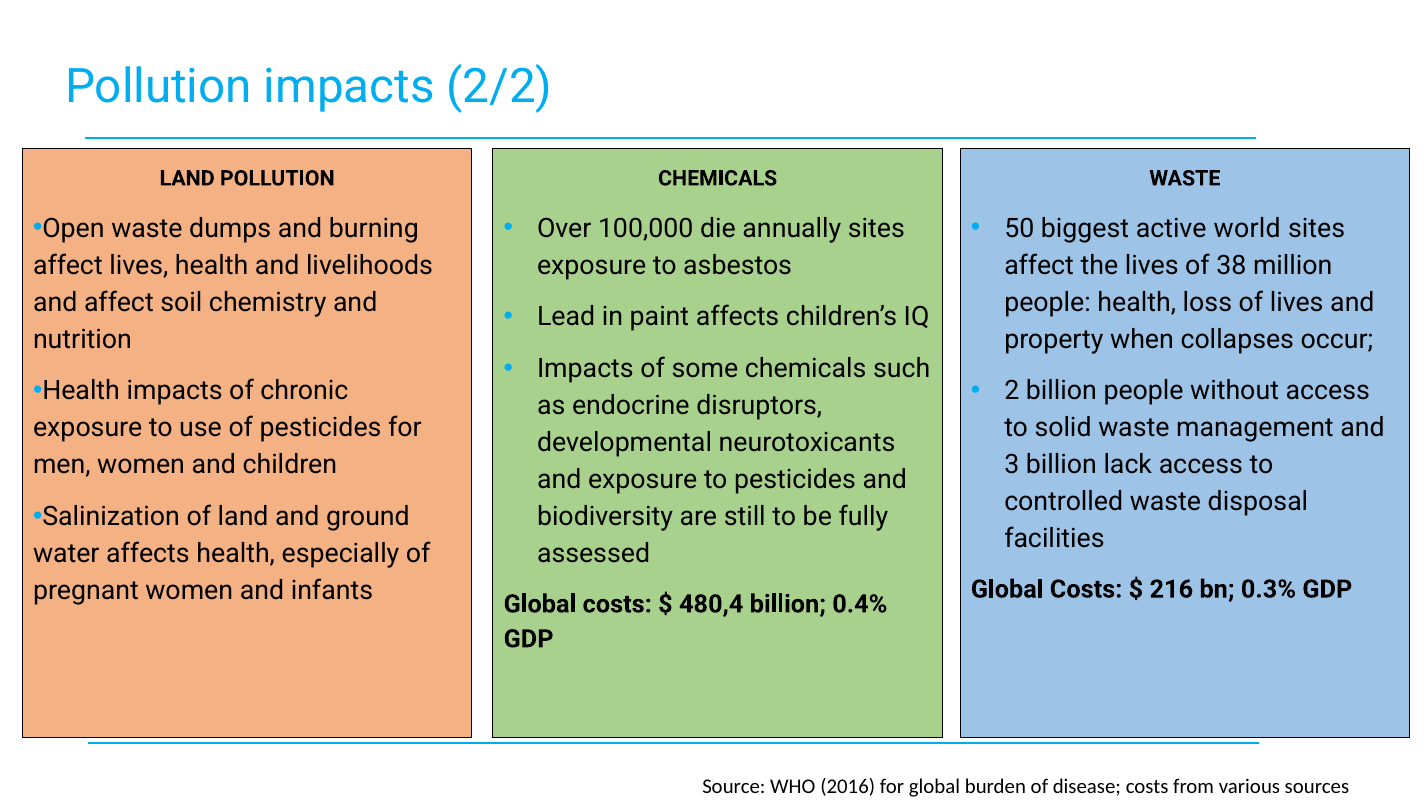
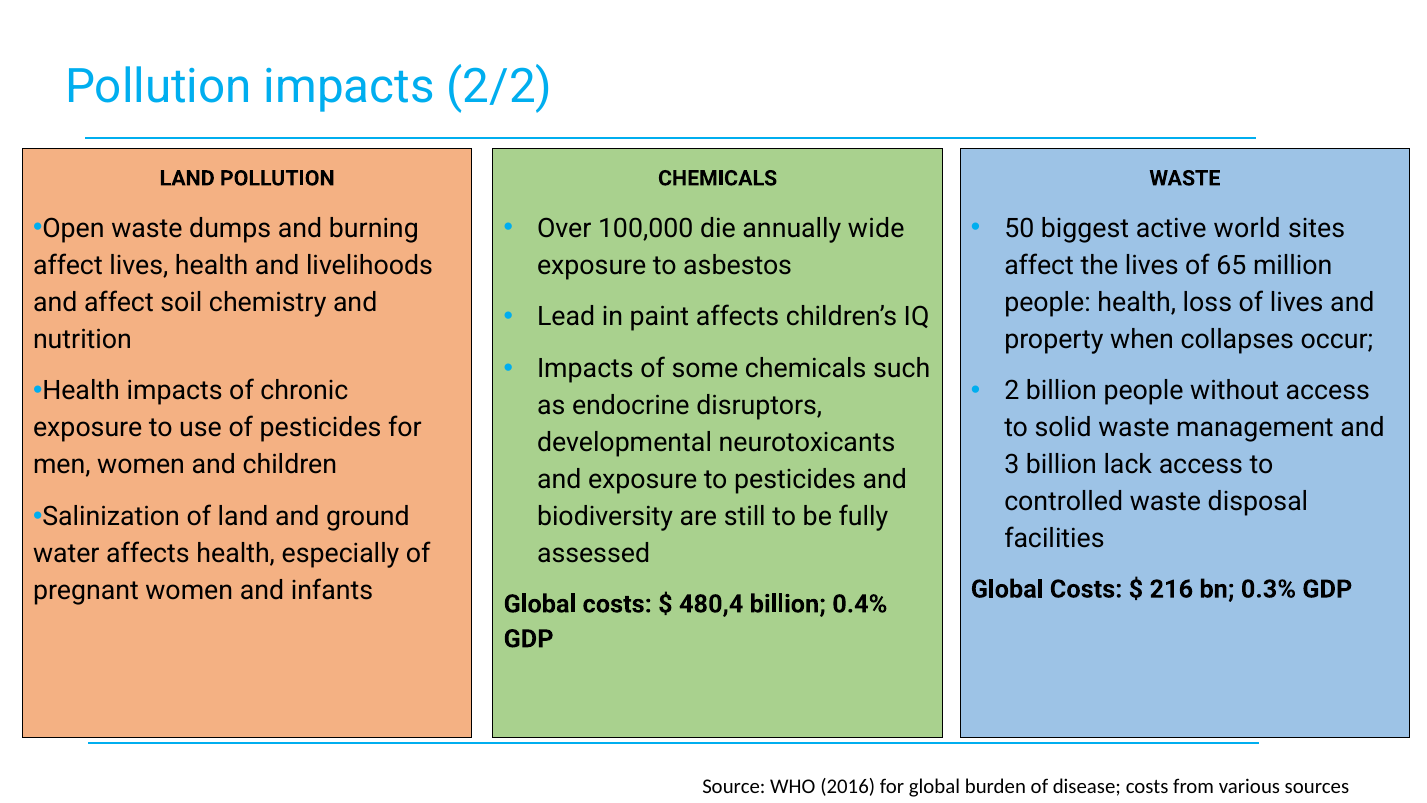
annually sites: sites -> wide
38: 38 -> 65
